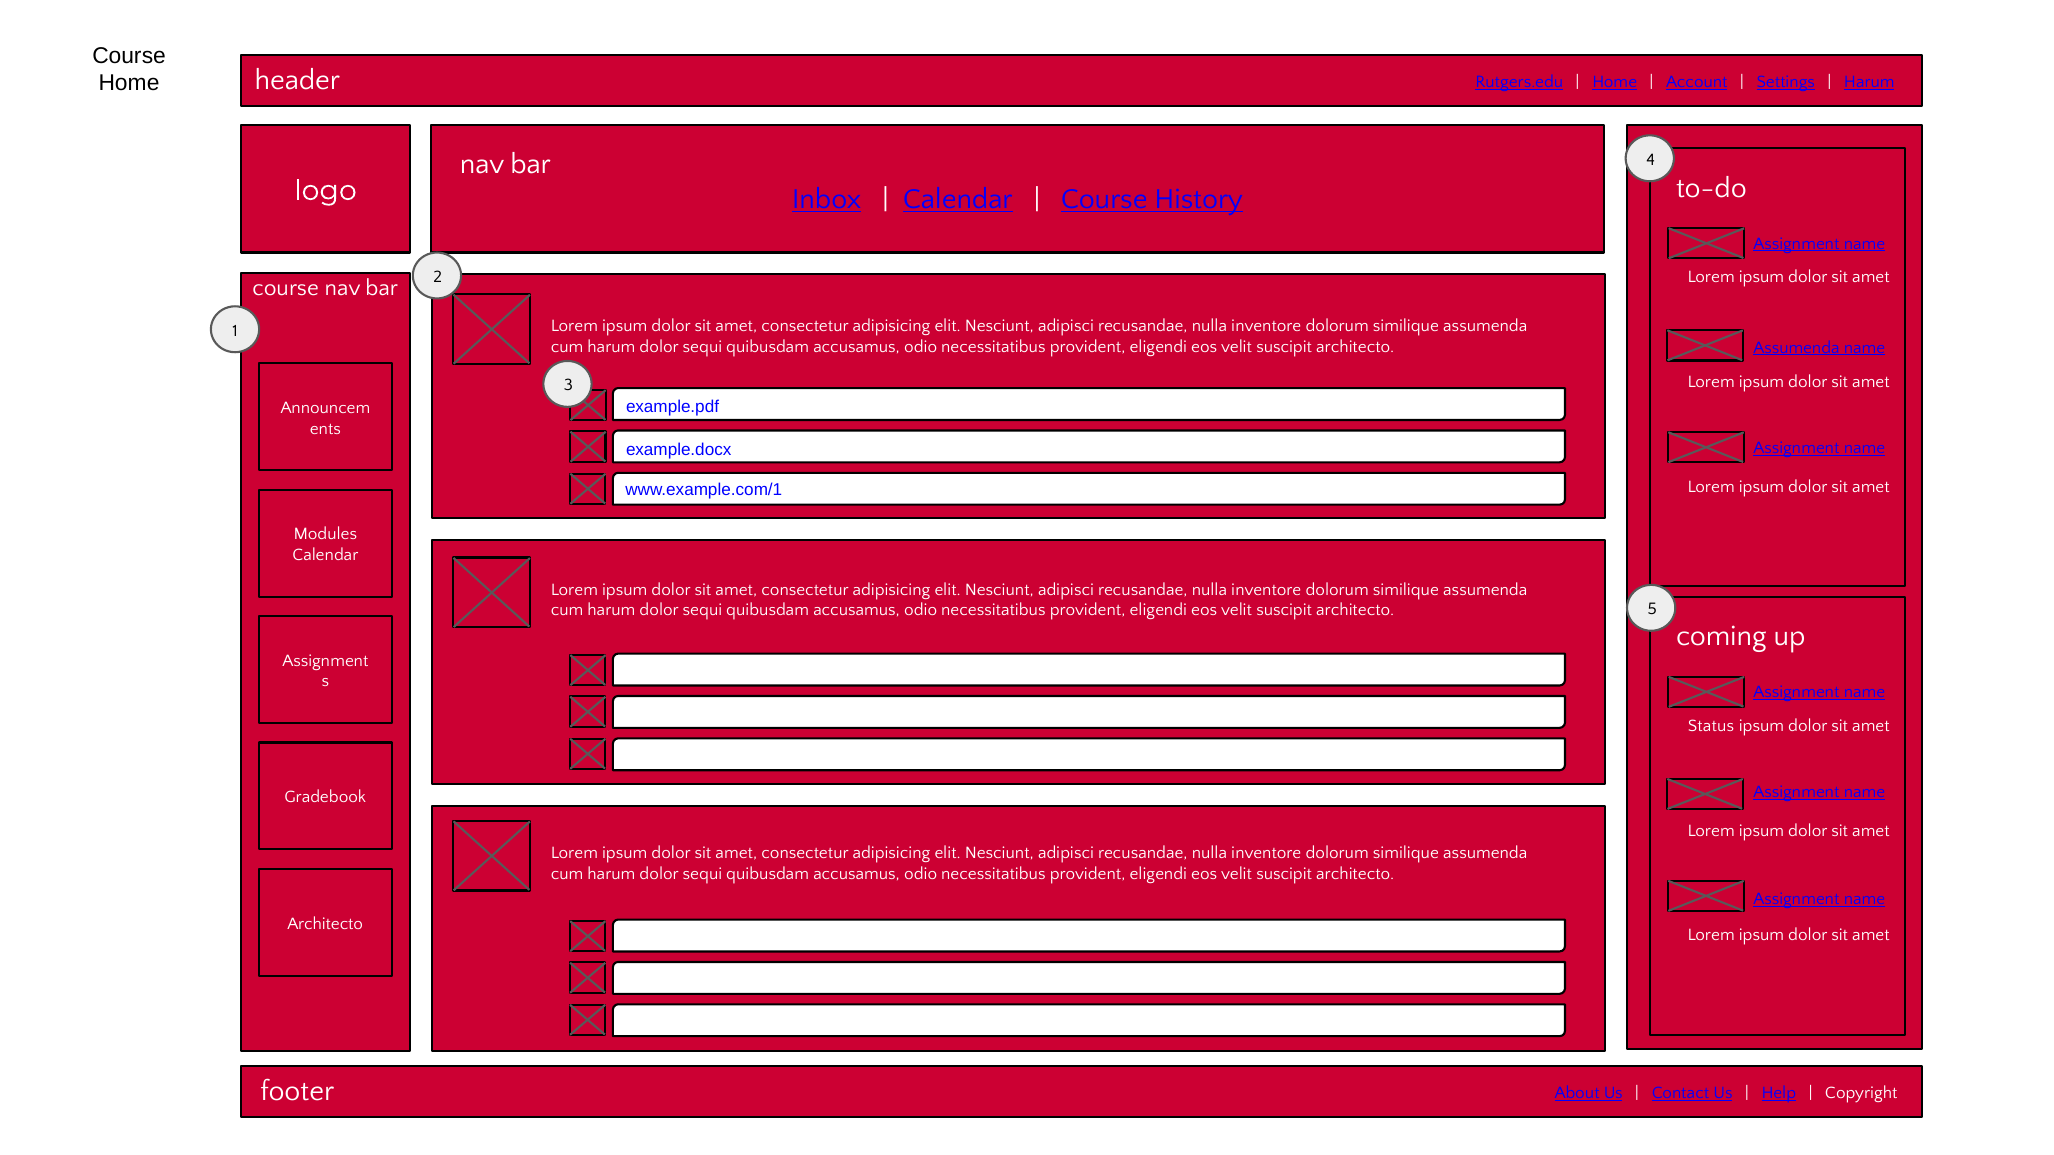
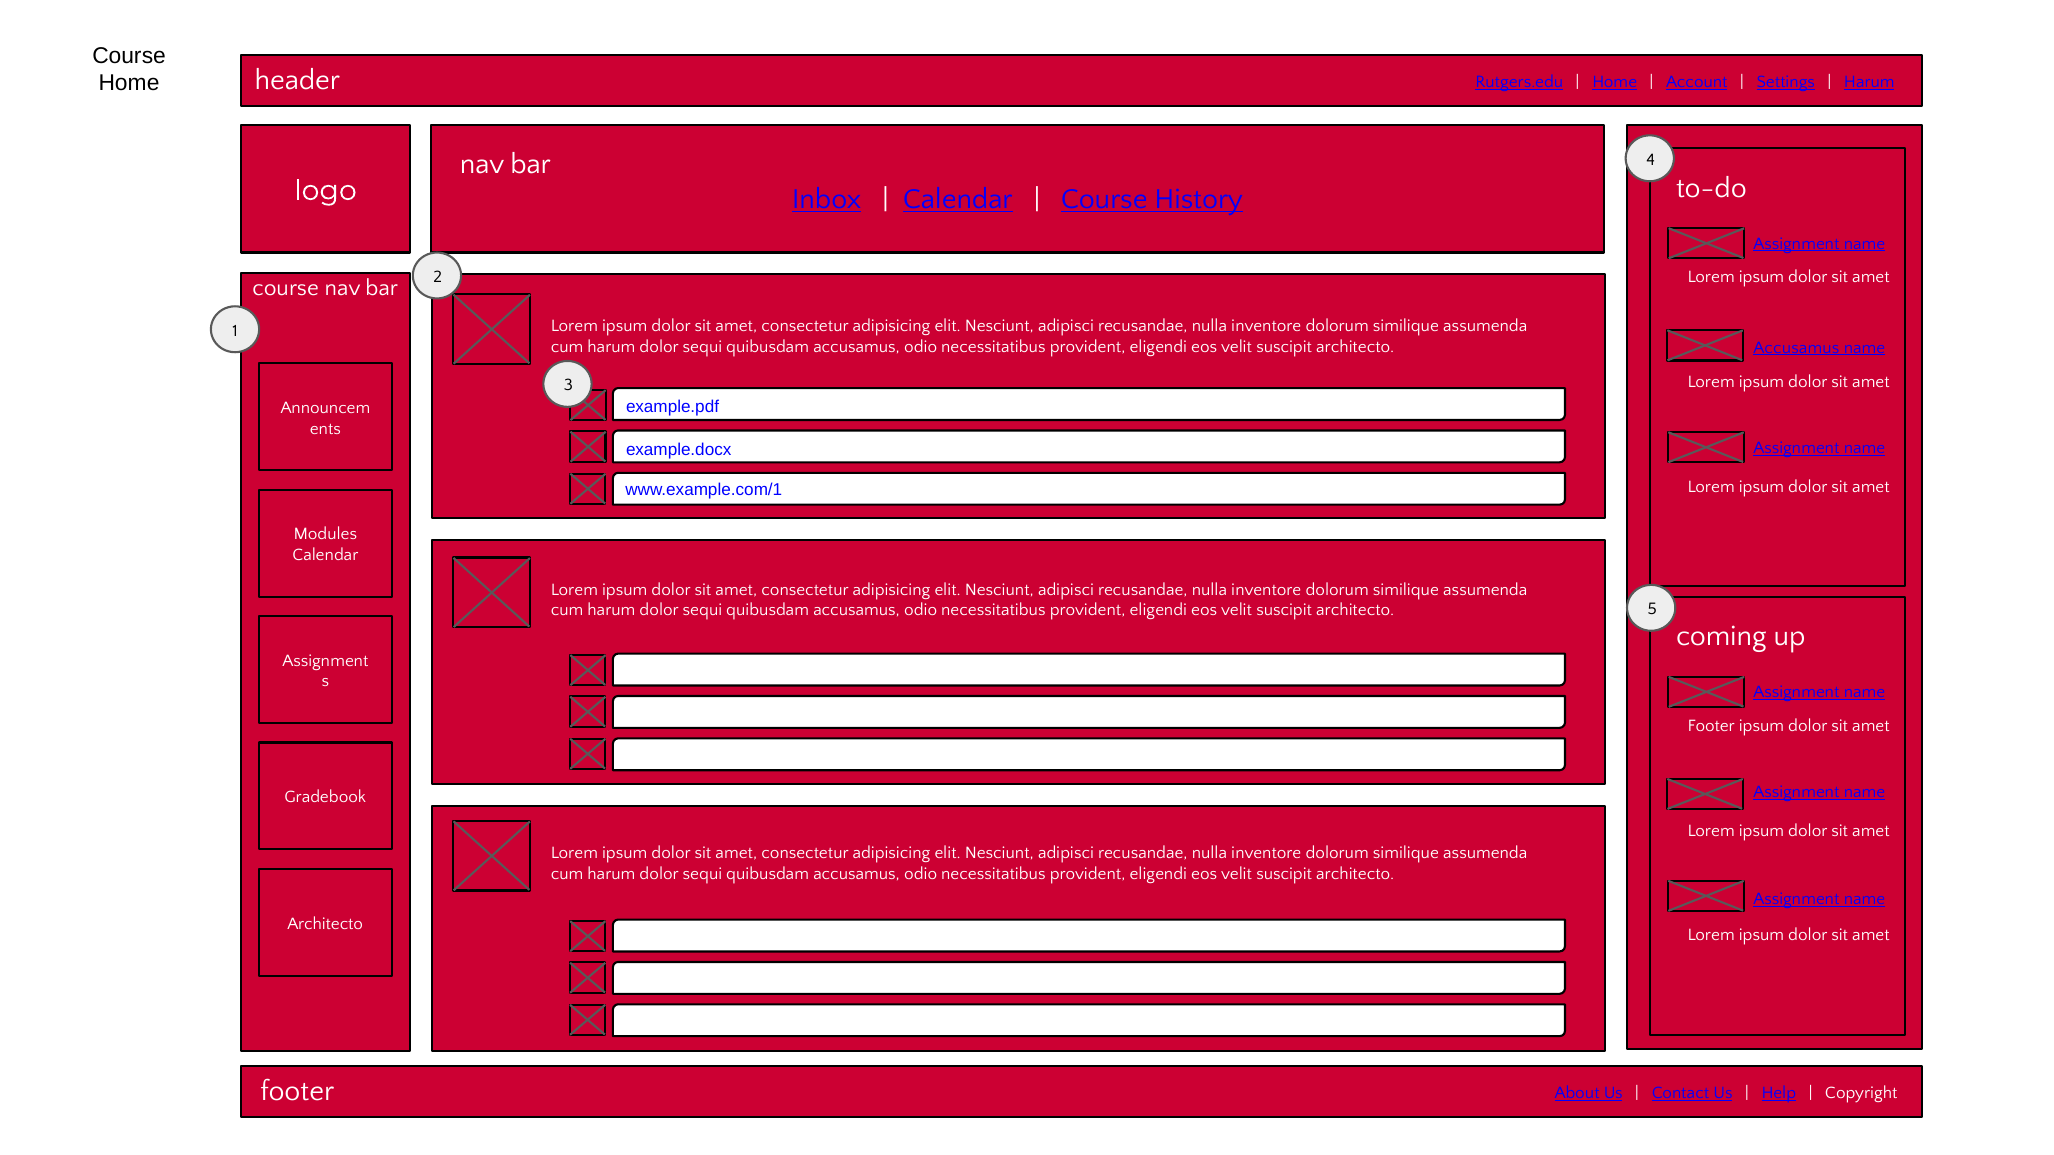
Assumenda at (1796, 347): Assumenda -> Accusamus
Status at (1711, 726): Status -> Footer
